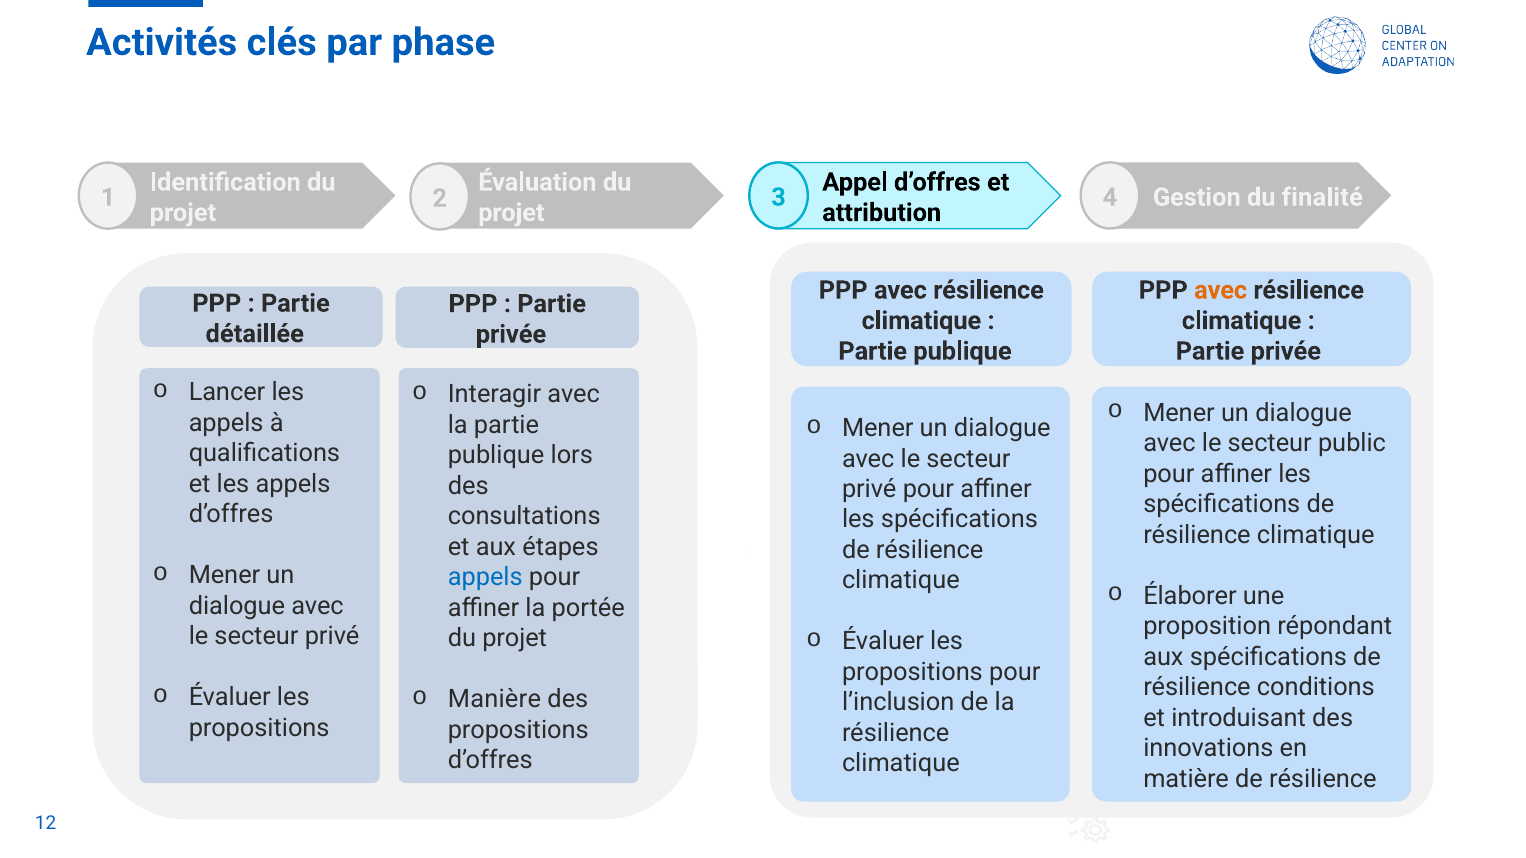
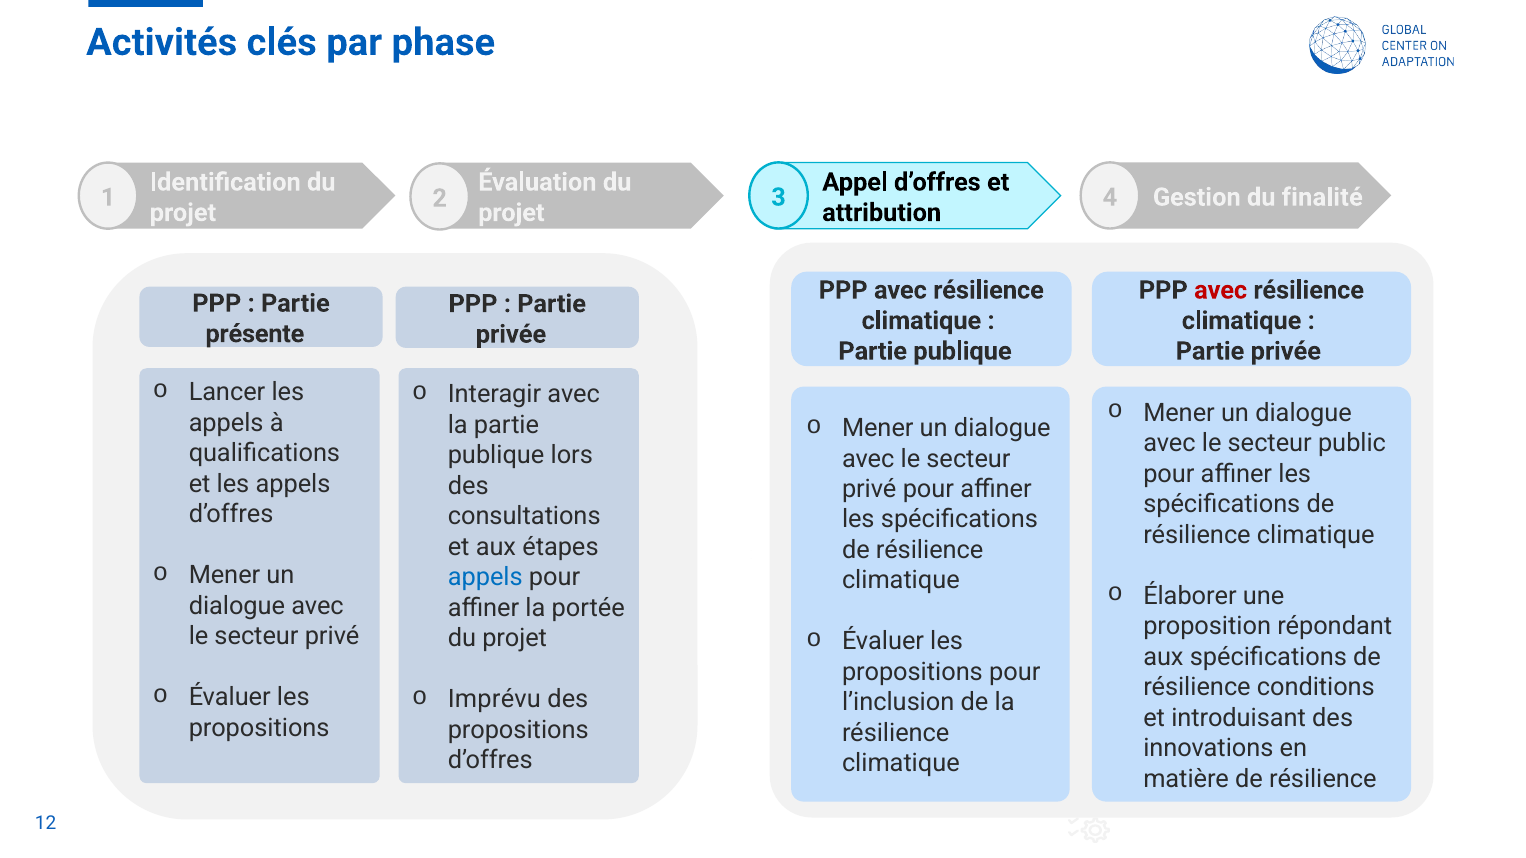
avec at (1221, 290) colour: orange -> red
détaillée: détaillée -> présente
Manière: Manière -> Imprévu
